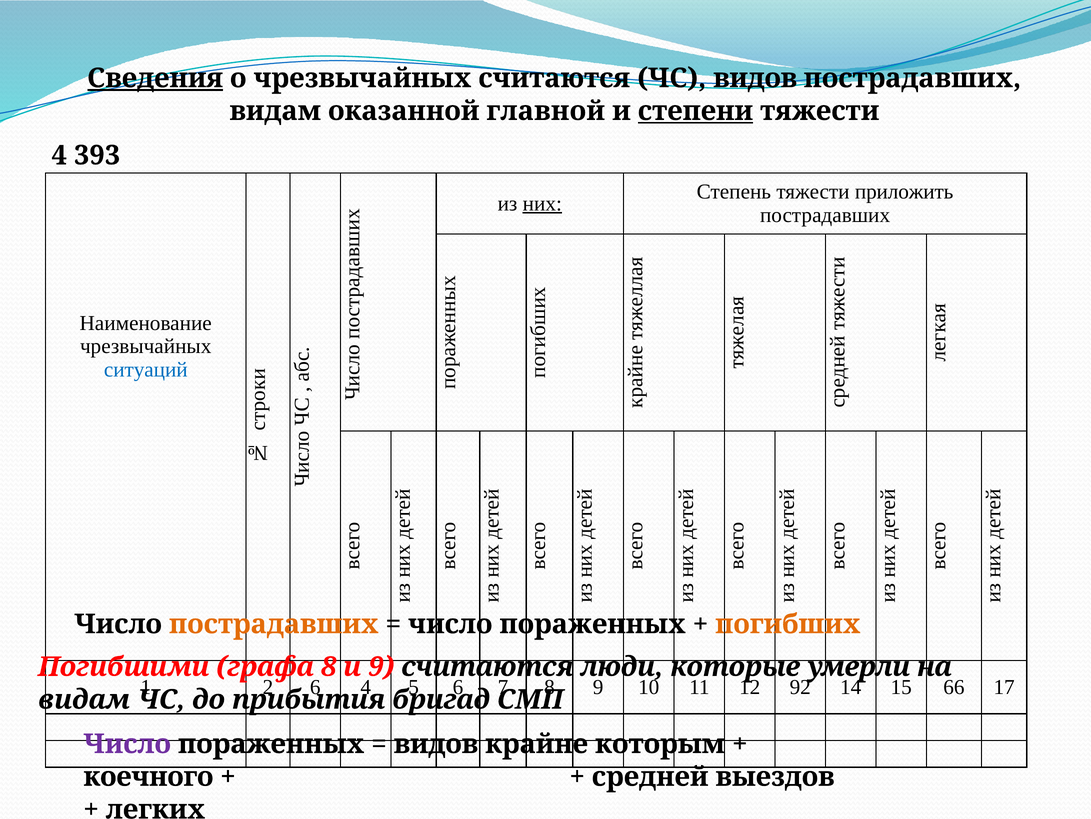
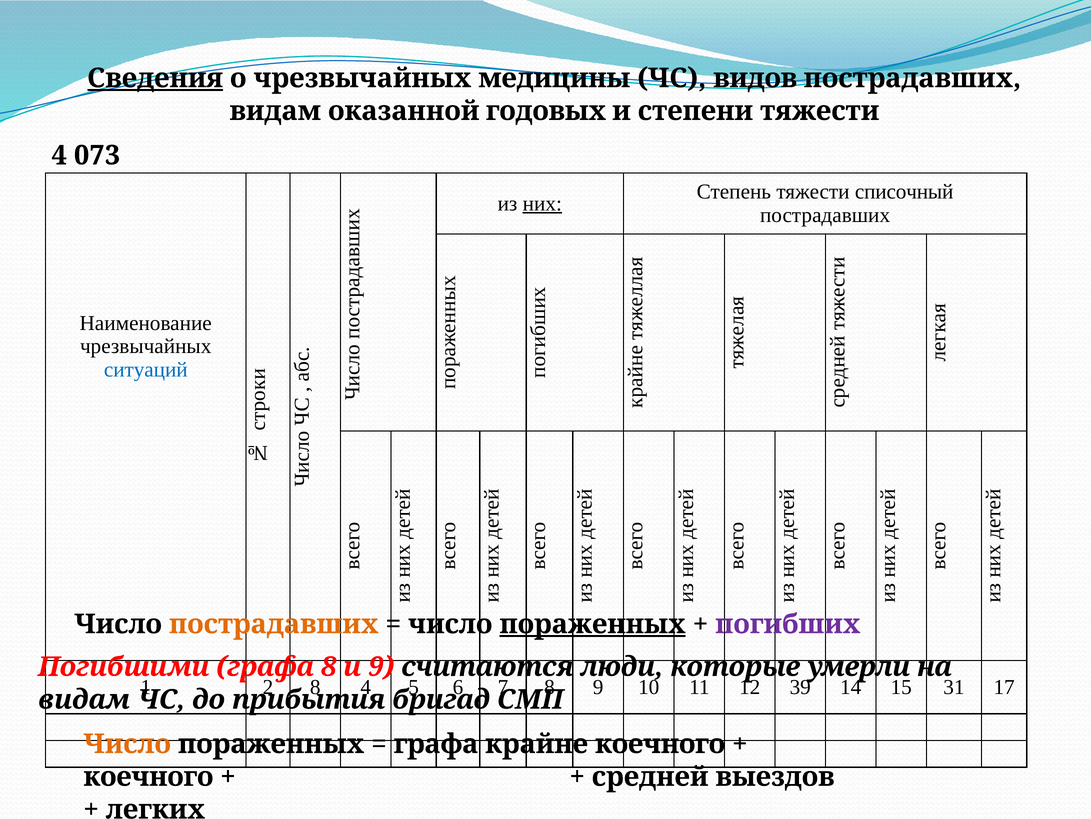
чрезвычайных считаются: считаются -> медицины
главной: главной -> годовых
степени underline: present -> none
393: 393 -> 073
приложить: приложить -> списочный
пораженных at (593, 624) underline: none -> present
погибших colour: orange -> purple
6 at (315, 687): 6 -> 8
92: 92 -> 39
66: 66 -> 31
Число at (127, 743) colour: purple -> orange
видов at (436, 743): видов -> графа
крайне которым: которым -> коечного
